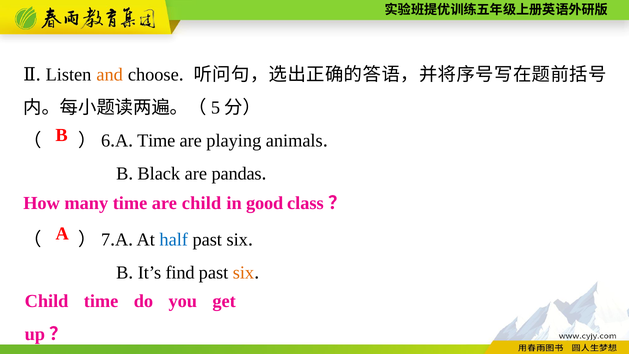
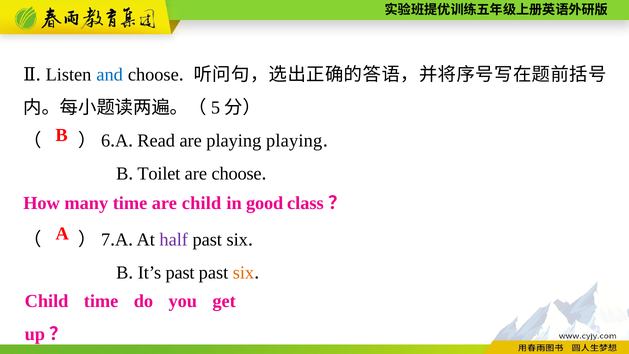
and colour: orange -> blue
Time at (156, 141): Time -> Read
playing animals: animals -> playing
Black: Black -> Toilet
are pandas: pandas -> choose
half colour: blue -> purple
It’s find: find -> past
